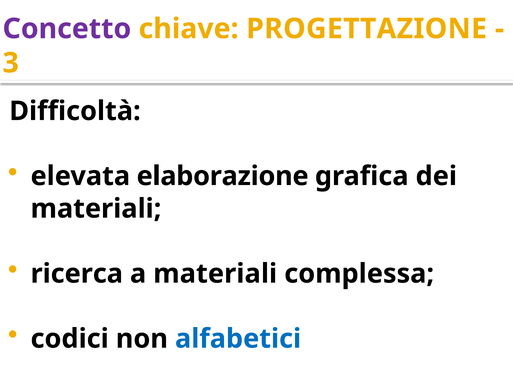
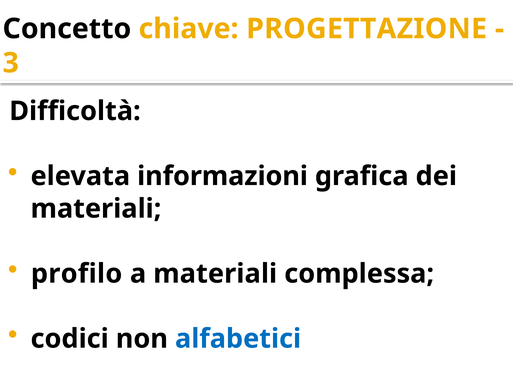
Concetto colour: purple -> black
elaborazione: elaborazione -> informazioni
ricerca: ricerca -> profilo
